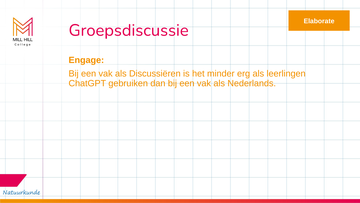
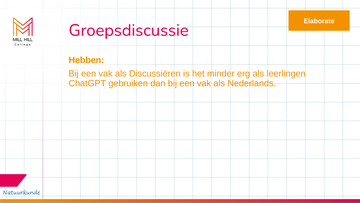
Engage: Engage -> Hebben
